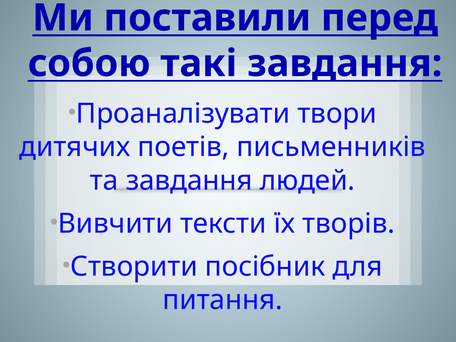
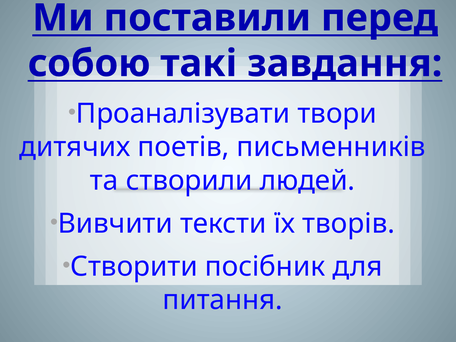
та завдання: завдання -> створили
